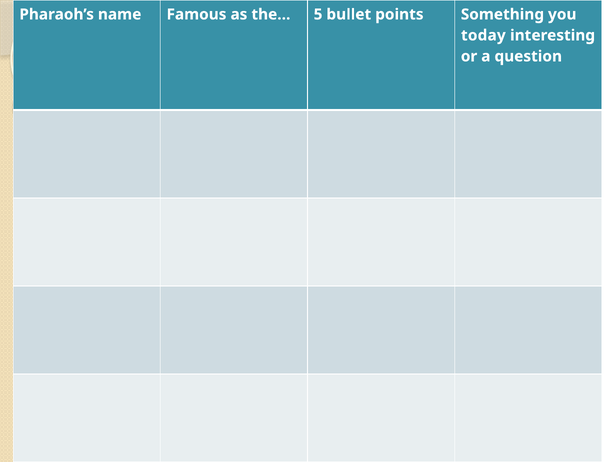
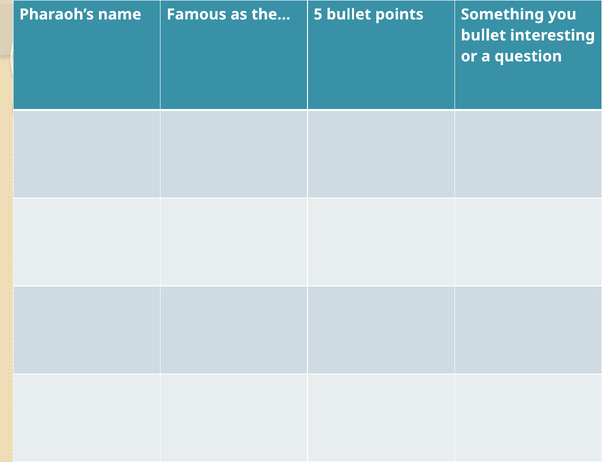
today at (483, 35): today -> bullet
